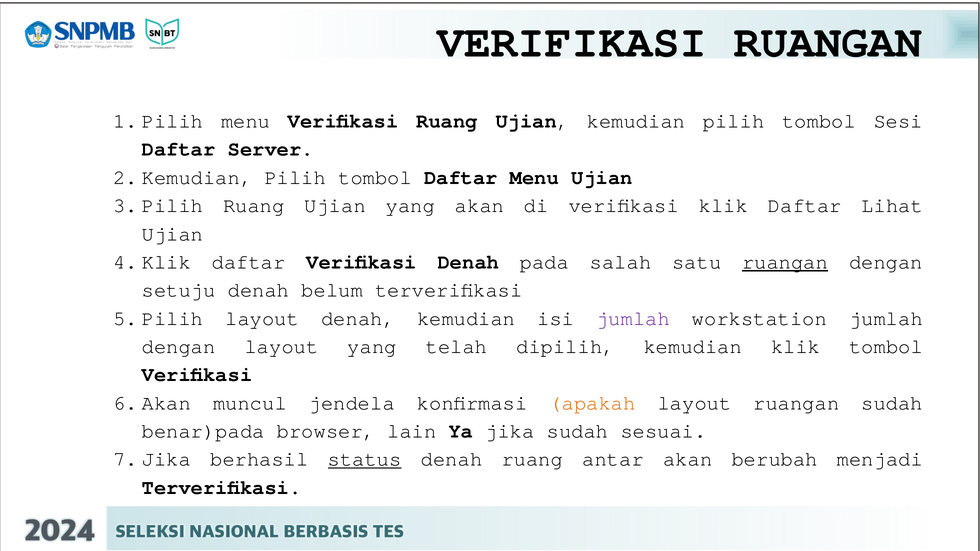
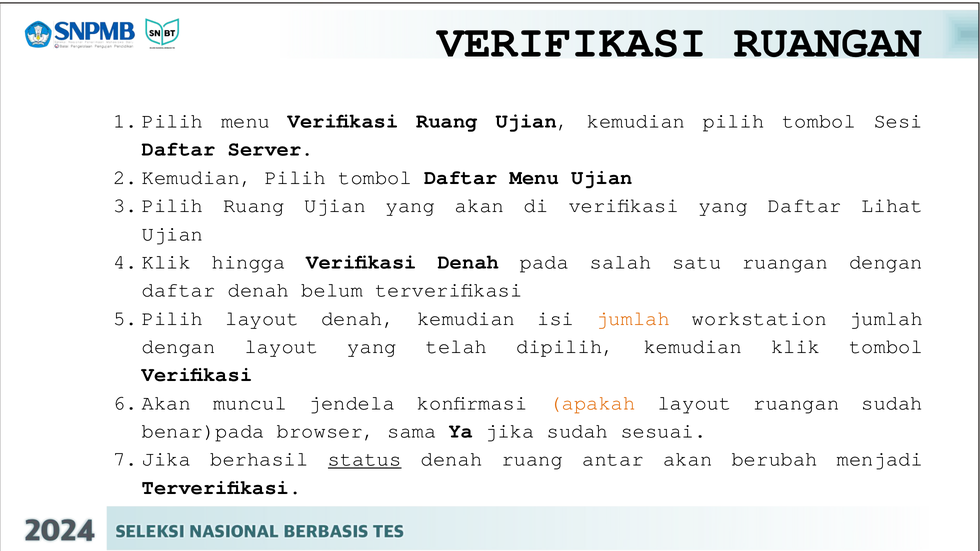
verifikasi klik: klik -> yang
daftar at (249, 262): daftar -> hingga
ruangan at (785, 262) underline: present -> none
setuju at (179, 290): setuju -> daftar
jumlah at (633, 318) colour: purple -> orange
lain: lain -> sama
